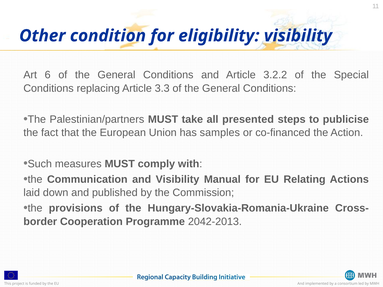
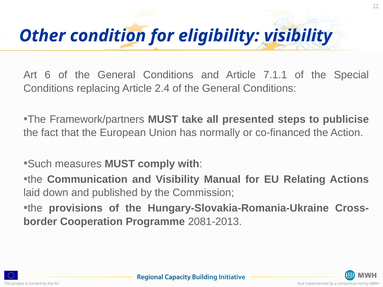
3.2.2: 3.2.2 -> 7.1.1
3.3: 3.3 -> 2.4
Palestinian/partners: Palestinian/partners -> Framework/partners
samples: samples -> normally
2042-2013: 2042-2013 -> 2081-2013
